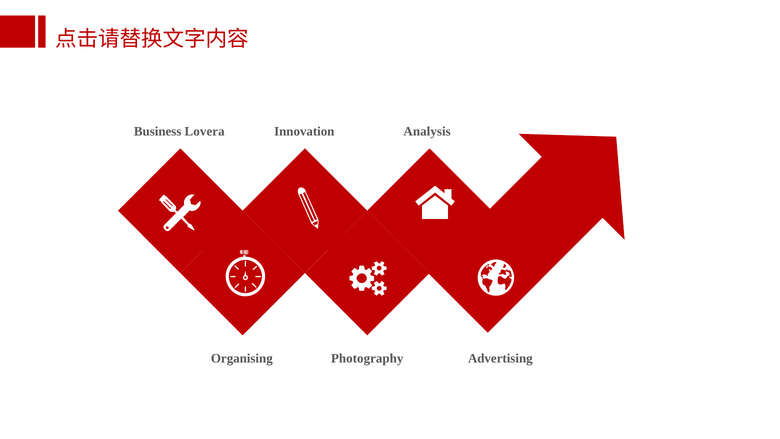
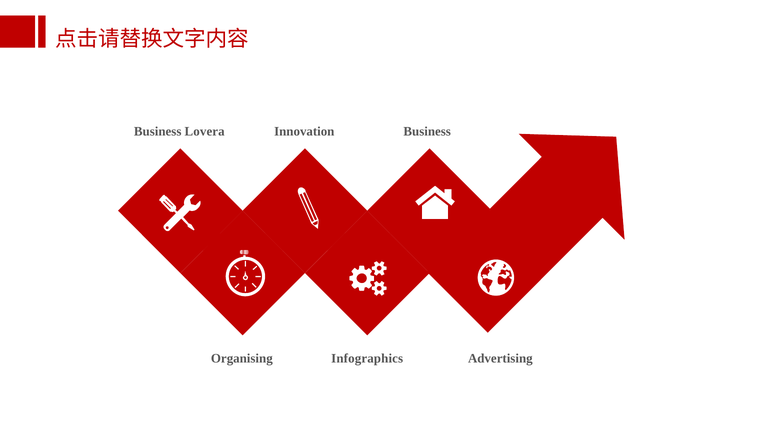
Innovation Analysis: Analysis -> Business
Photography: Photography -> Infographics
